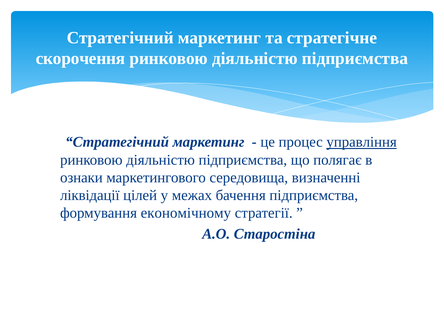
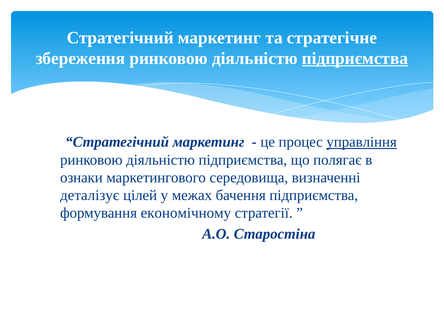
скорочення: скорочення -> збереження
підприємства at (355, 58) underline: none -> present
ліквідації: ліквідації -> деталізує
